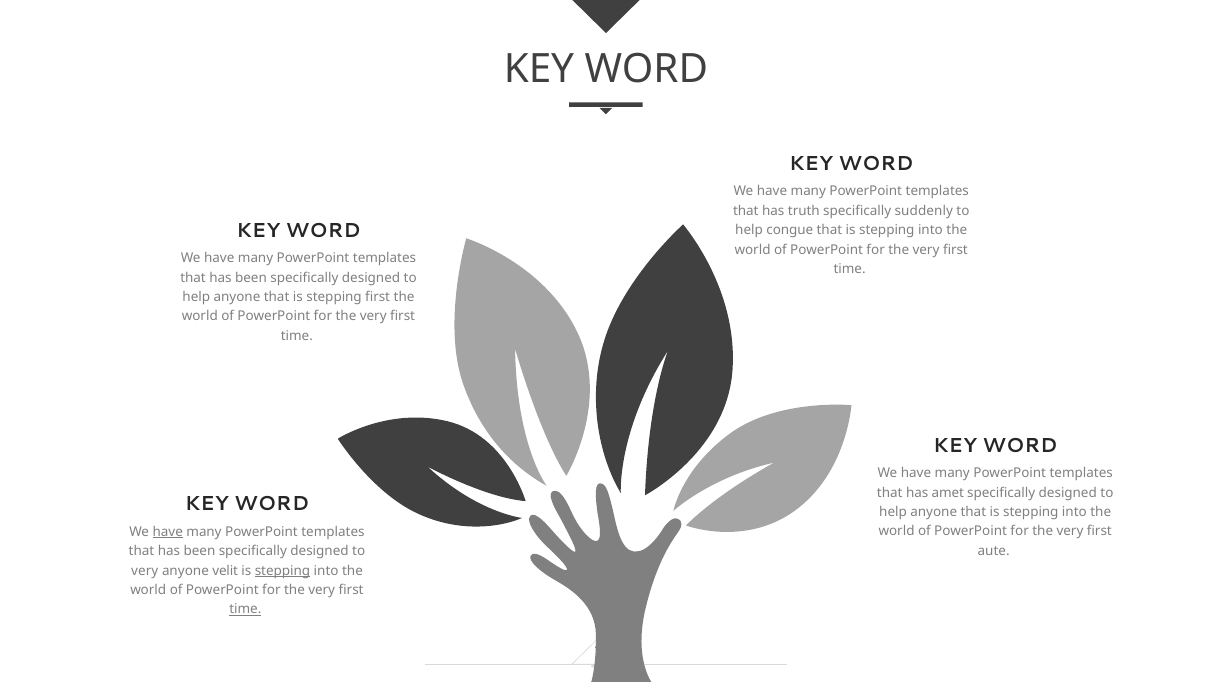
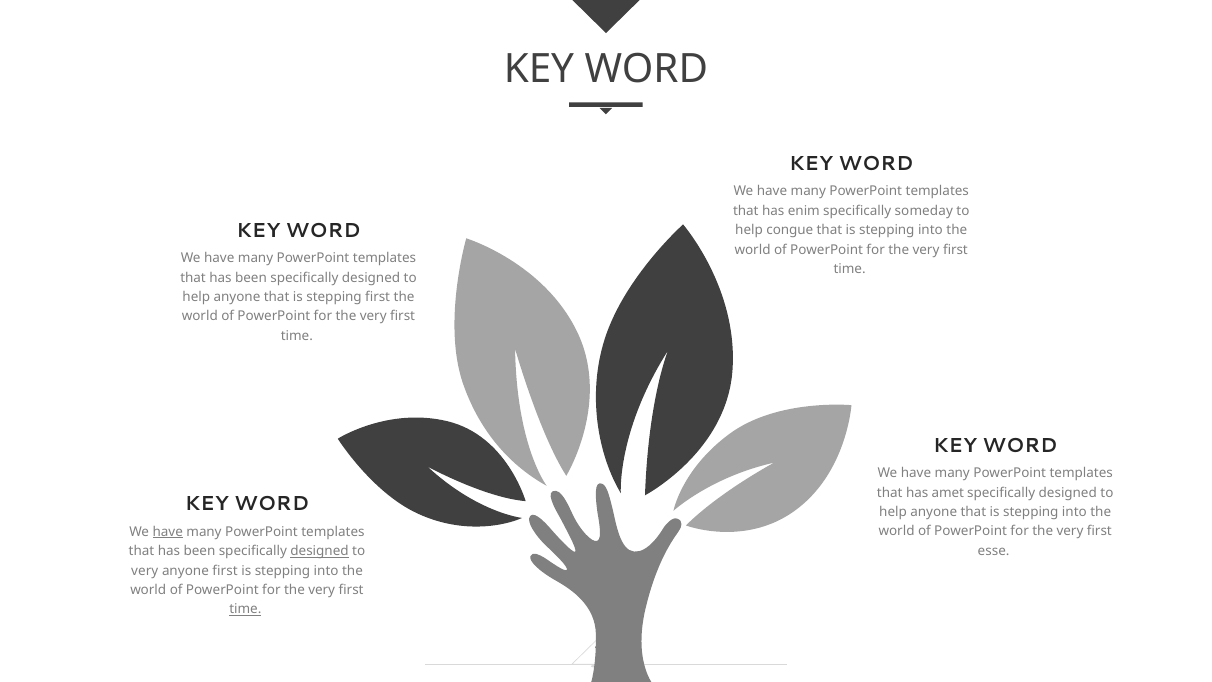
truth: truth -> enim
suddenly: suddenly -> someday
aute: aute -> esse
designed at (320, 551) underline: none -> present
anyone velit: velit -> first
stepping at (283, 570) underline: present -> none
